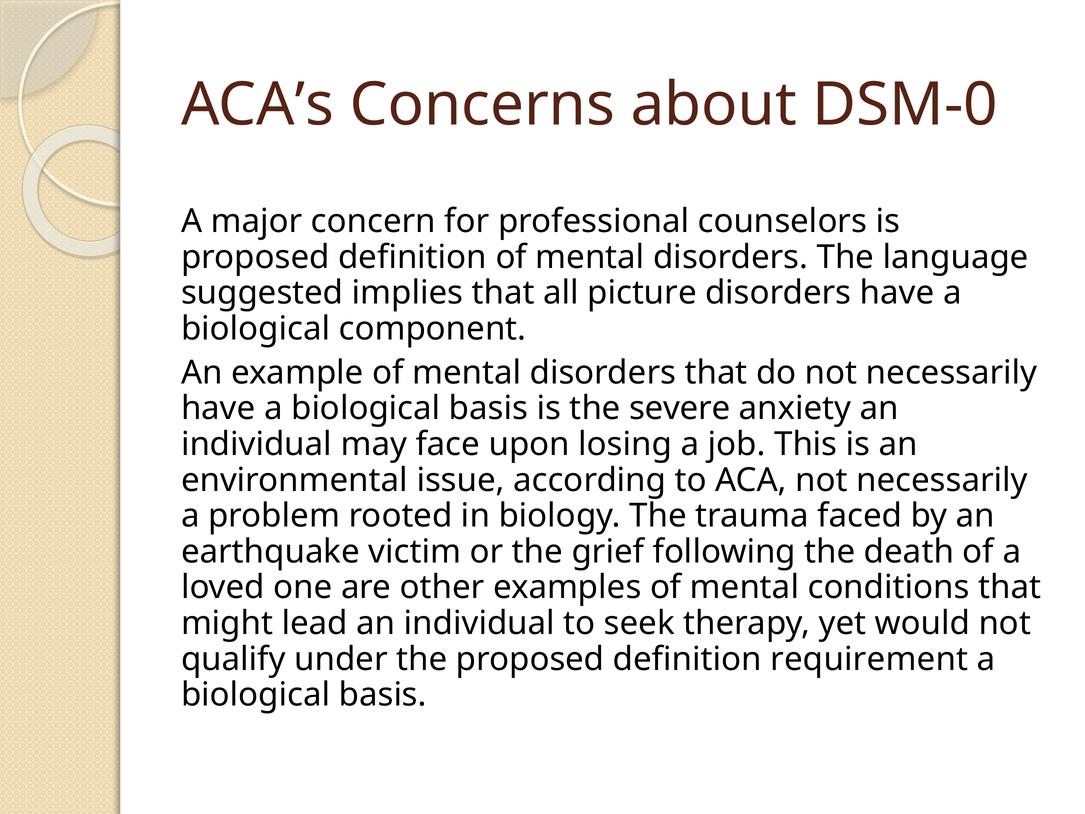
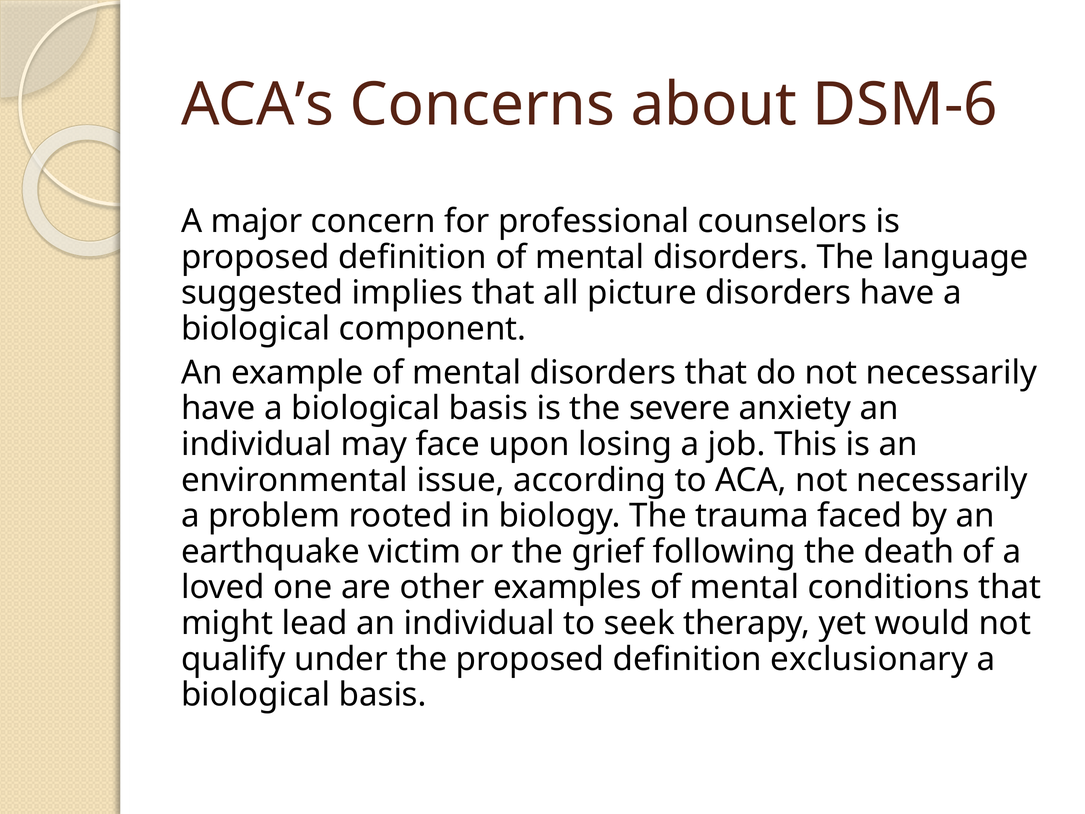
DSM-0: DSM-0 -> DSM-6
requirement: requirement -> exclusionary
